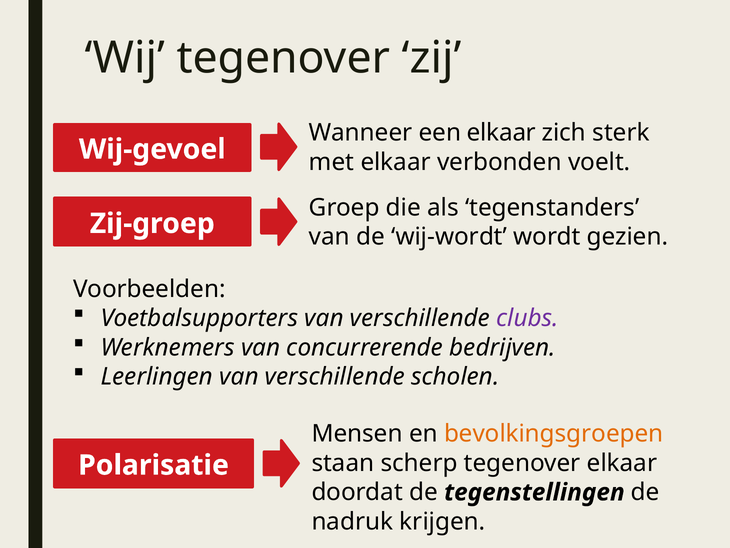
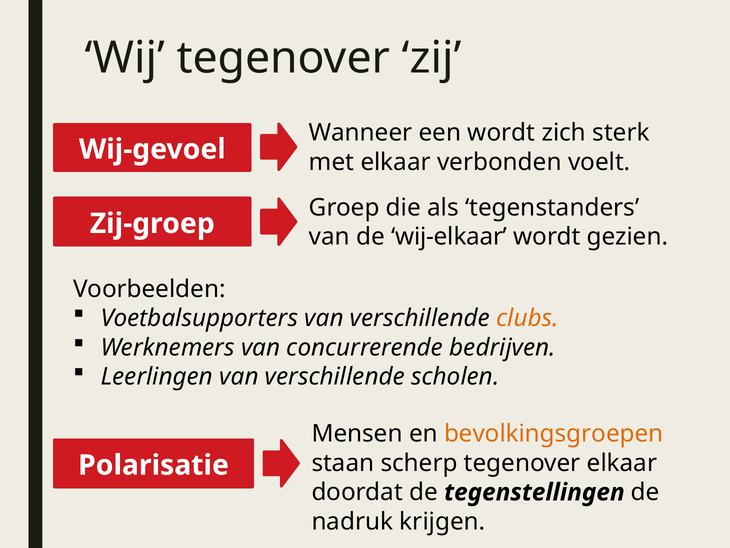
een elkaar: elkaar -> wordt
wij-wordt: wij-wordt -> wij-elkaar
clubs colour: purple -> orange
